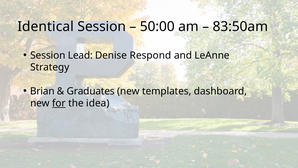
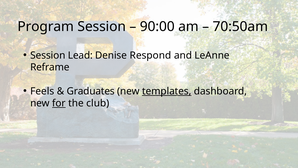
Identical: Identical -> Program
50:00: 50:00 -> 90:00
83:50am: 83:50am -> 70:50am
Strategy: Strategy -> Reframe
Brian: Brian -> Feels
templates underline: none -> present
idea: idea -> club
